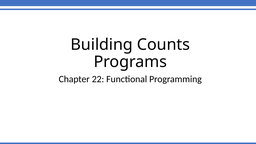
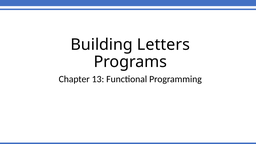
Counts: Counts -> Letters
22: 22 -> 13
